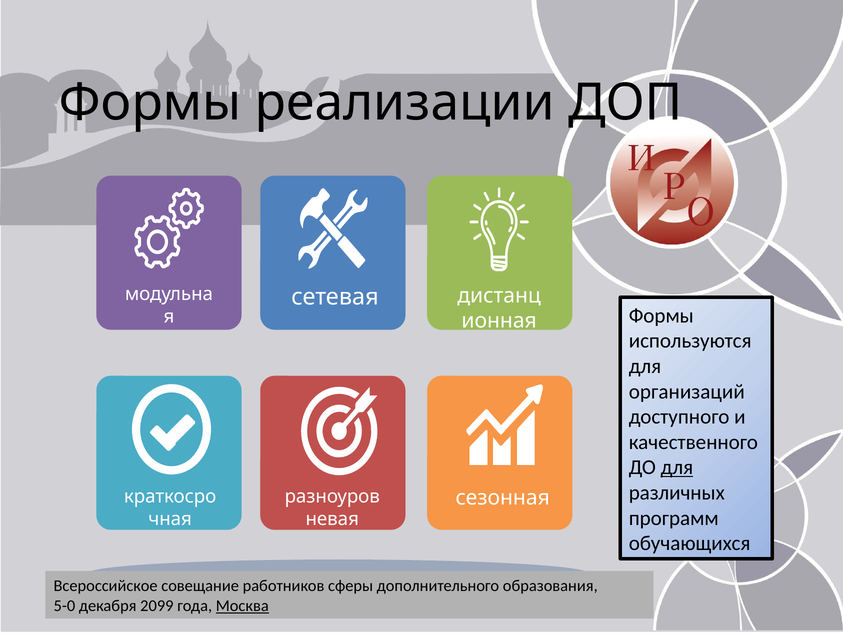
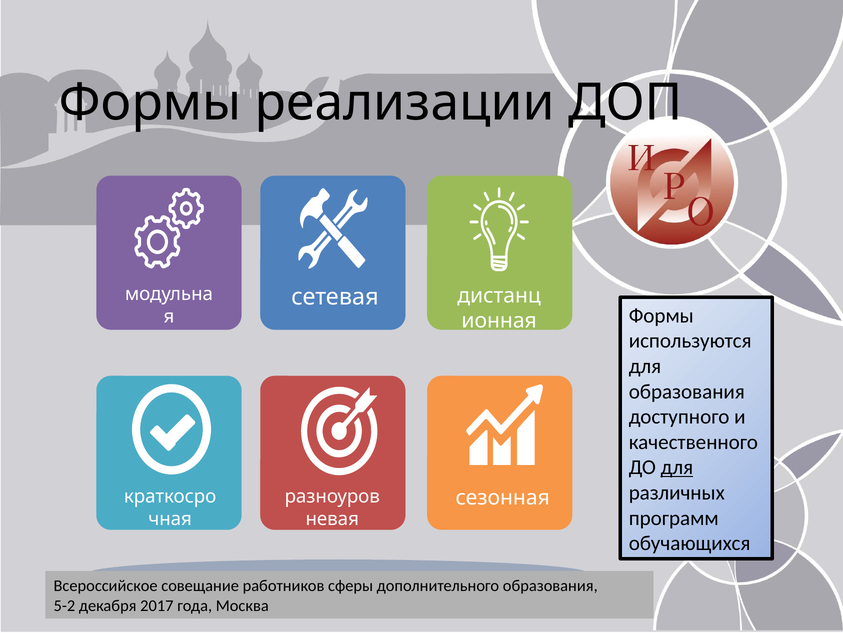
организаций at (687, 391): организаций -> образования
5-0: 5-0 -> 5-2
2099 at (157, 605): 2099 -> 2017
Москва underline: present -> none
